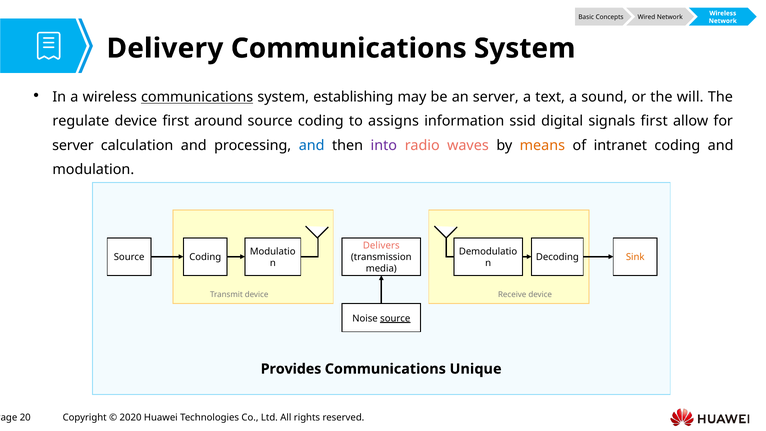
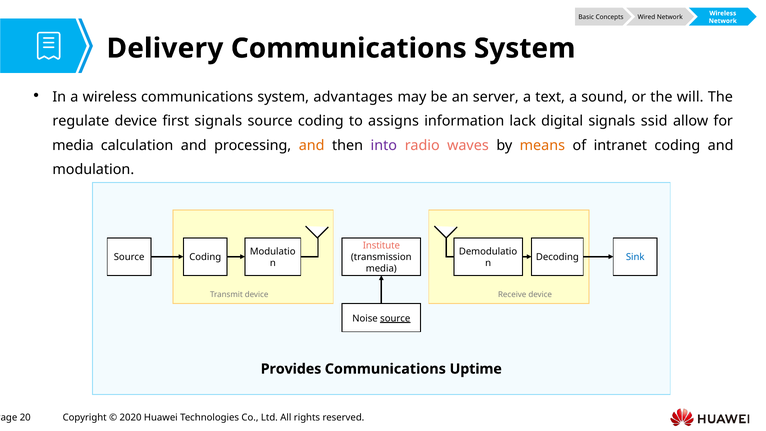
communications at (197, 97) underline: present -> none
establishing: establishing -> advantages
first around: around -> signals
ssid: ssid -> lack
signals first: first -> ssid
server at (73, 145): server -> media
and at (312, 145) colour: blue -> orange
Delivers: Delivers -> Institute
Sink colour: orange -> blue
Unique: Unique -> Uptime
